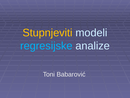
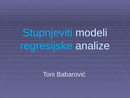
Stupnjeviti colour: yellow -> light blue
